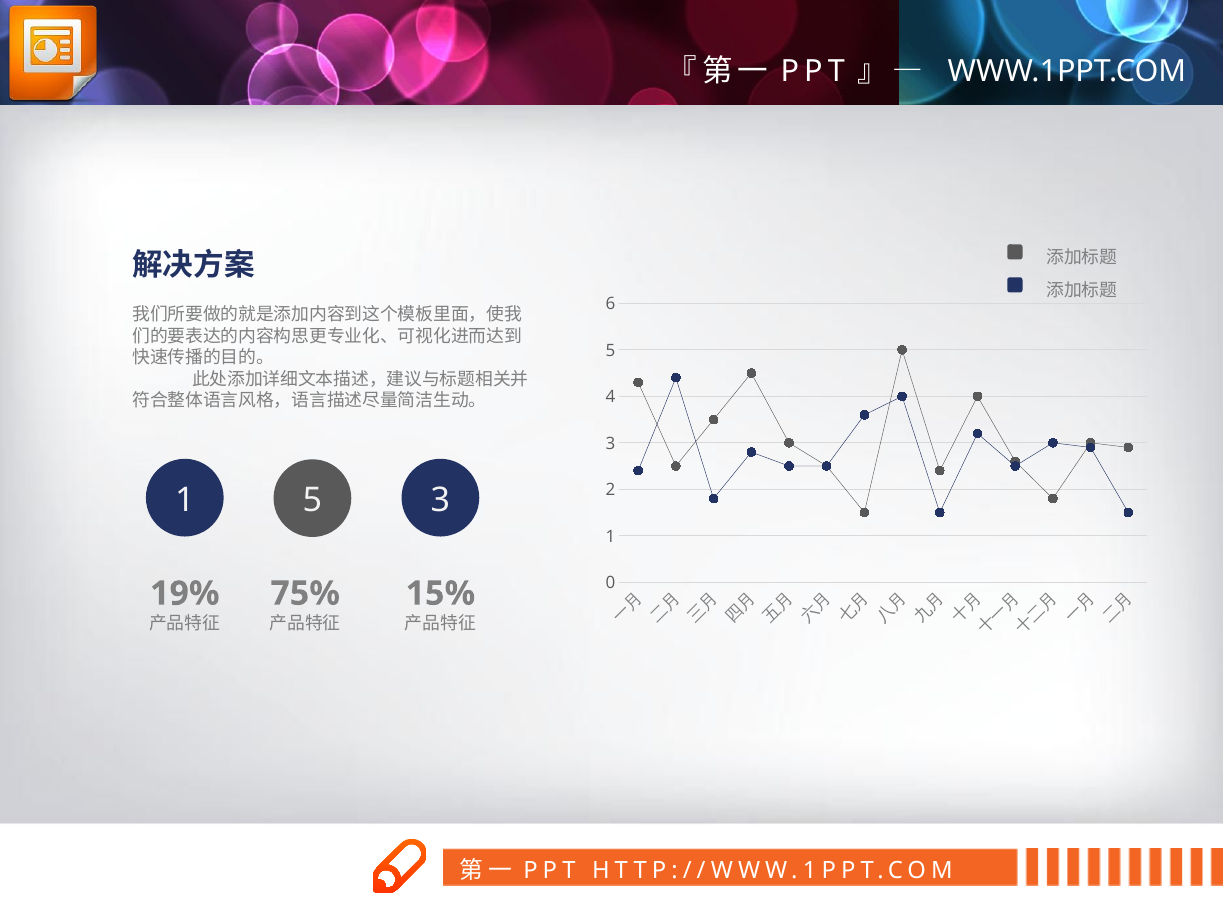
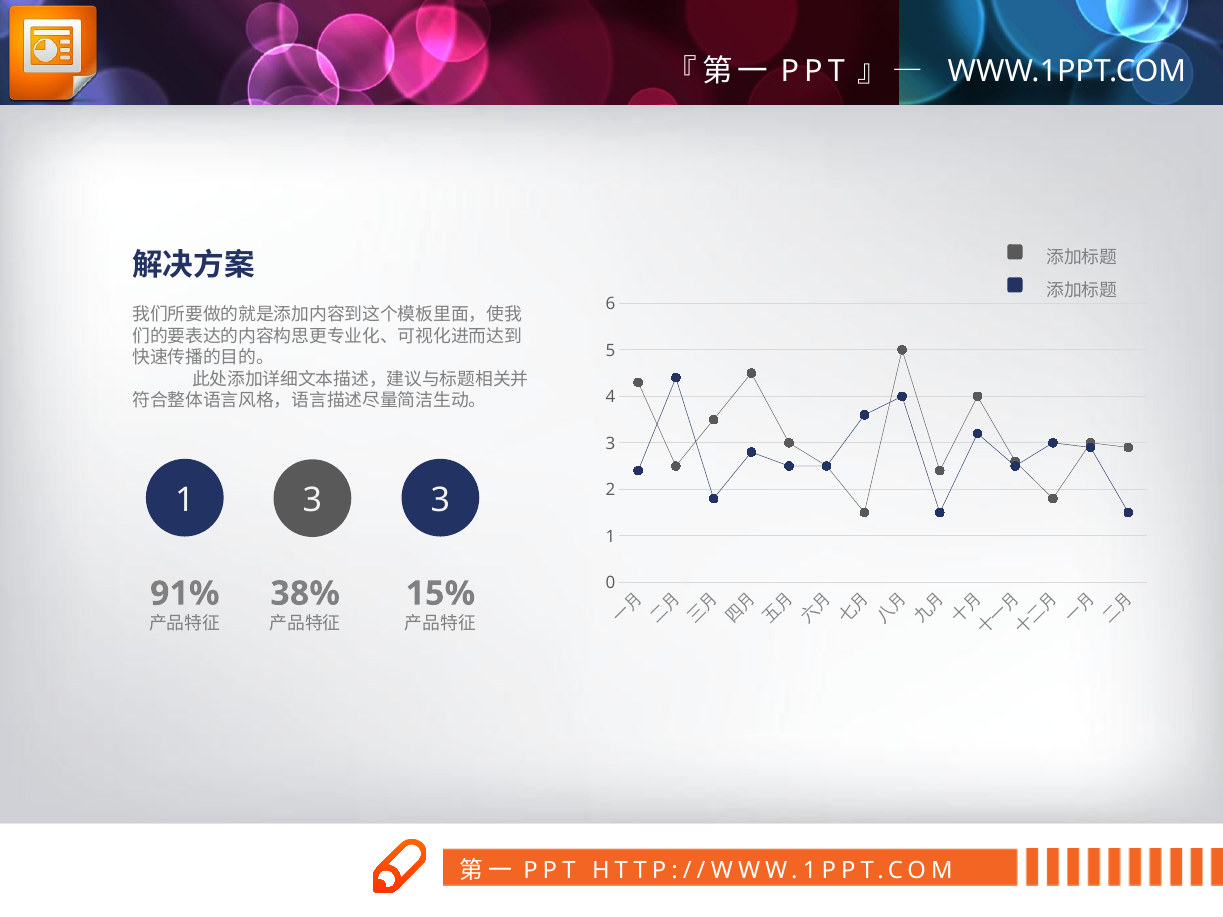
1 5: 5 -> 3
19%: 19% -> 91%
75%: 75% -> 38%
